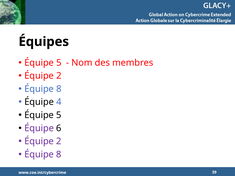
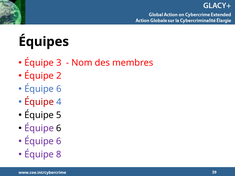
5 at (59, 63): 5 -> 3
8 at (59, 89): 8 -> 6
Équipe at (39, 102) colour: black -> red
2 at (59, 141): 2 -> 6
